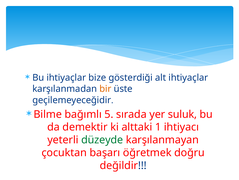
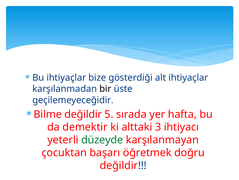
bir colour: orange -> black
Bilme bağımlı: bağımlı -> değildir
suluk: suluk -> hafta
1: 1 -> 3
